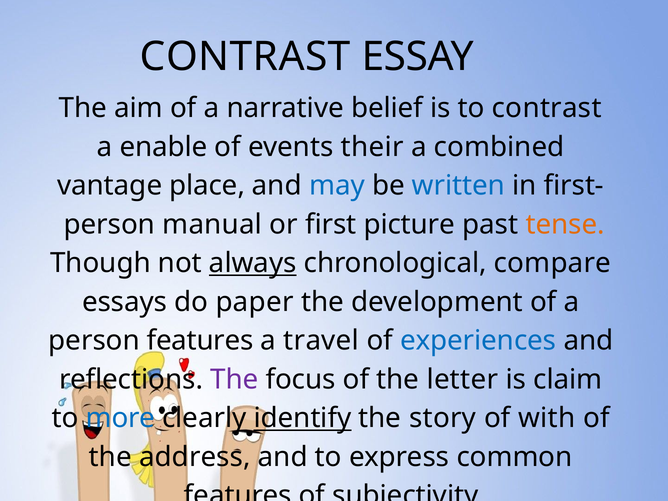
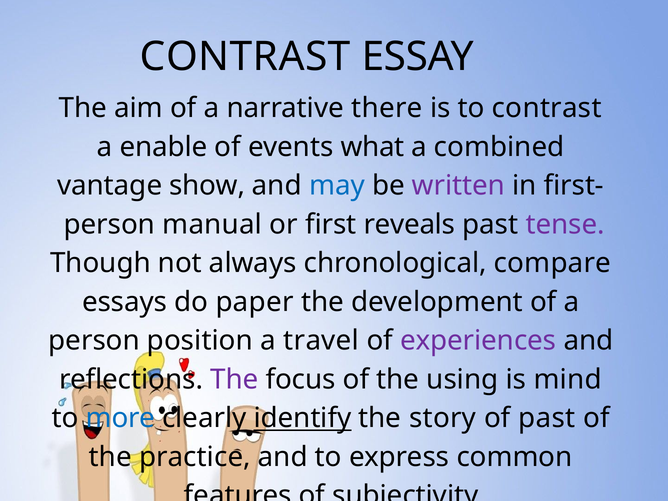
belief: belief -> there
their: their -> what
place: place -> show
written colour: blue -> purple
picture: picture -> reveals
tense colour: orange -> purple
always underline: present -> none
person features: features -> position
experiences colour: blue -> purple
letter: letter -> using
claim: claim -> mind
of with: with -> past
address: address -> practice
